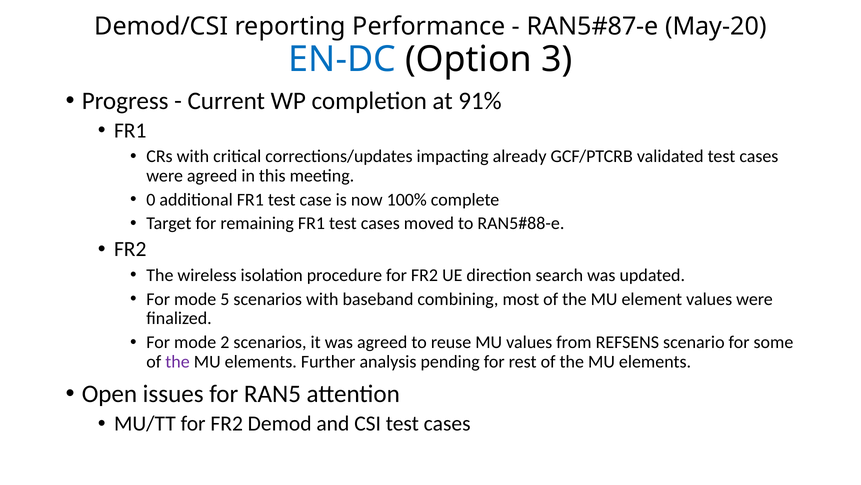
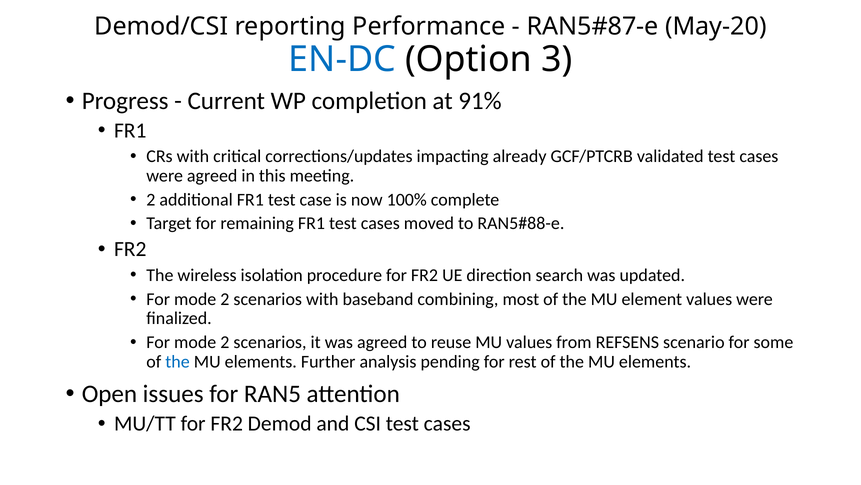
0 at (151, 199): 0 -> 2
5 at (225, 299): 5 -> 2
the at (178, 361) colour: purple -> blue
